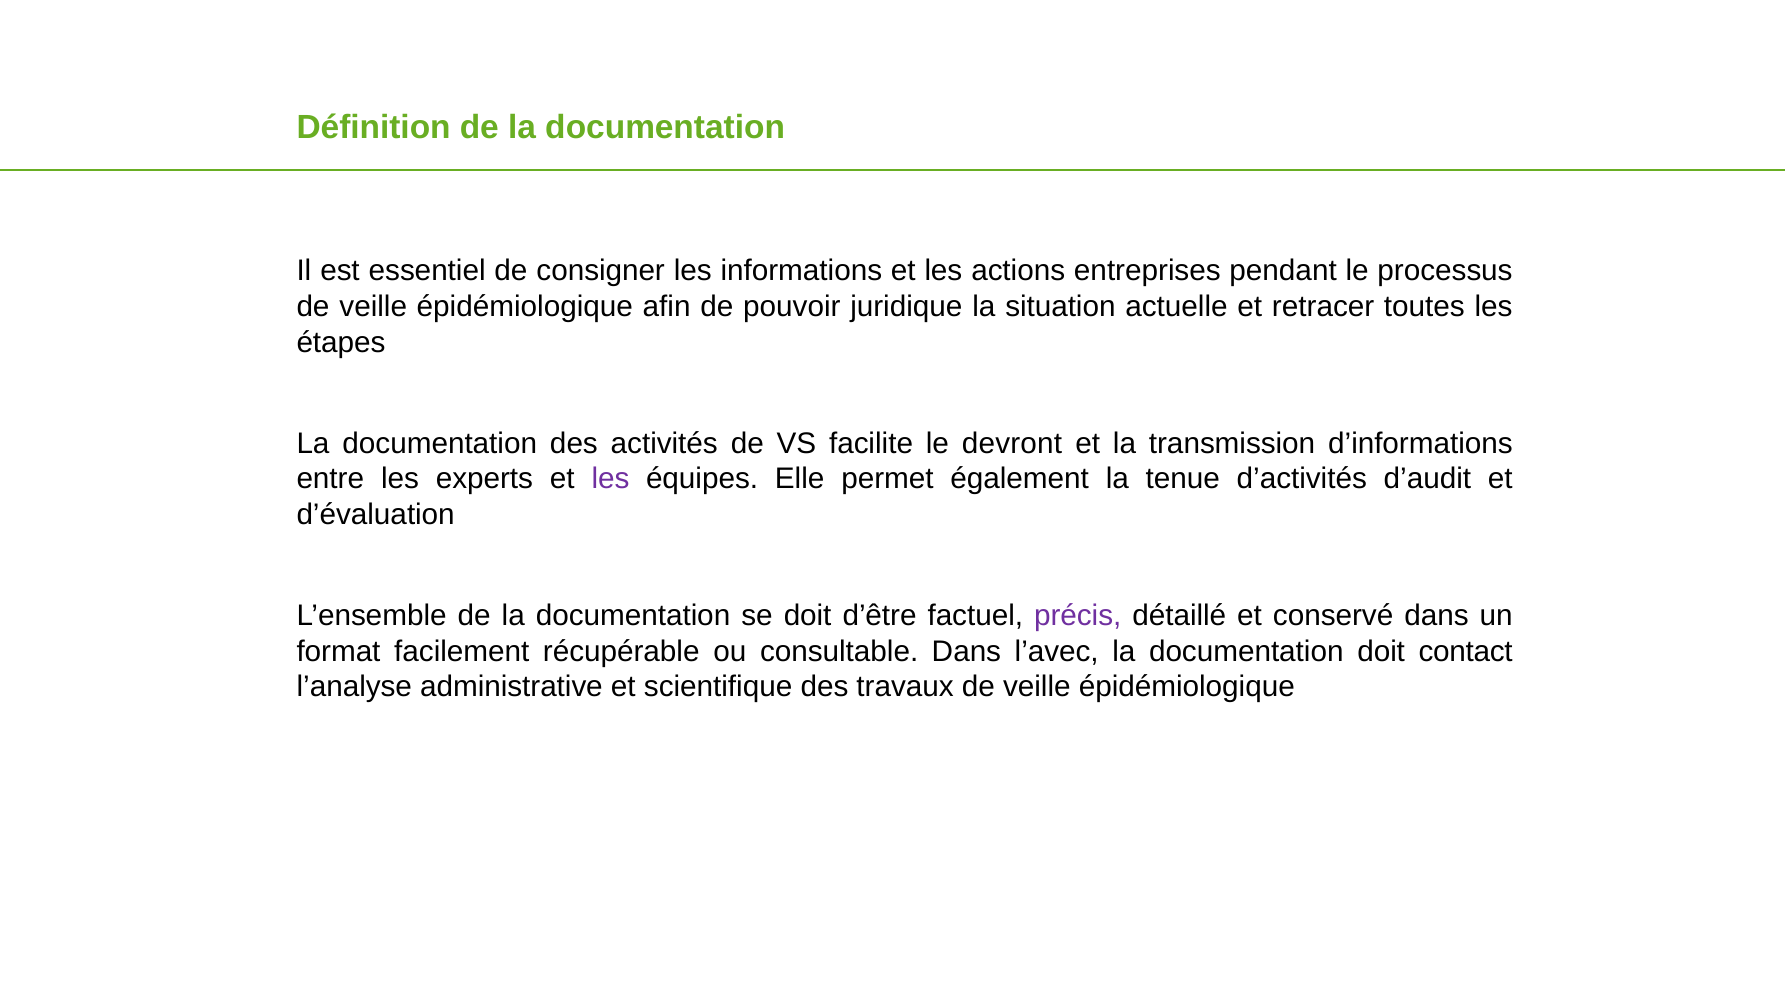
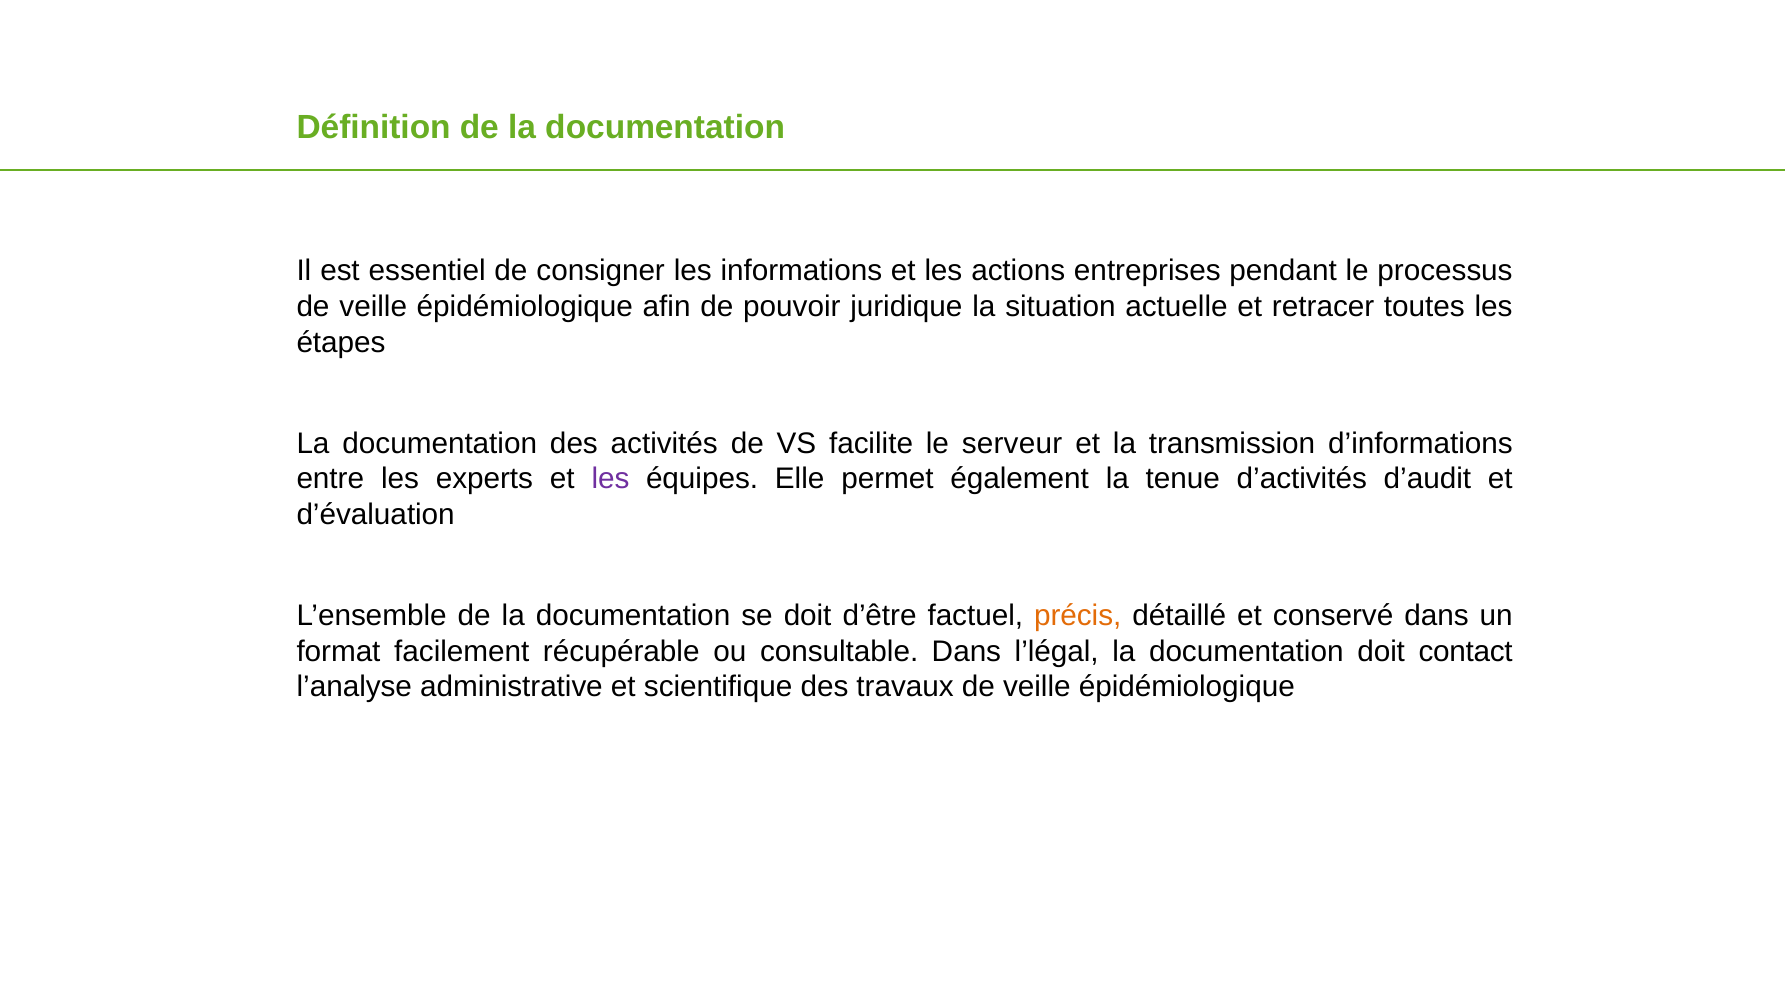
devront: devront -> serveur
précis colour: purple -> orange
l’avec: l’avec -> l’légal
